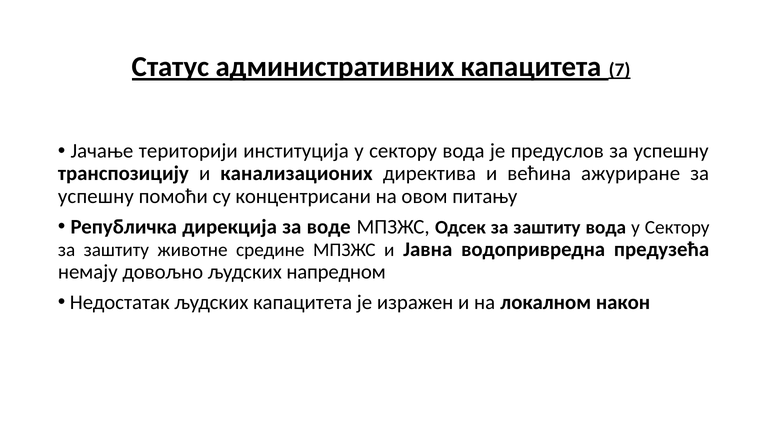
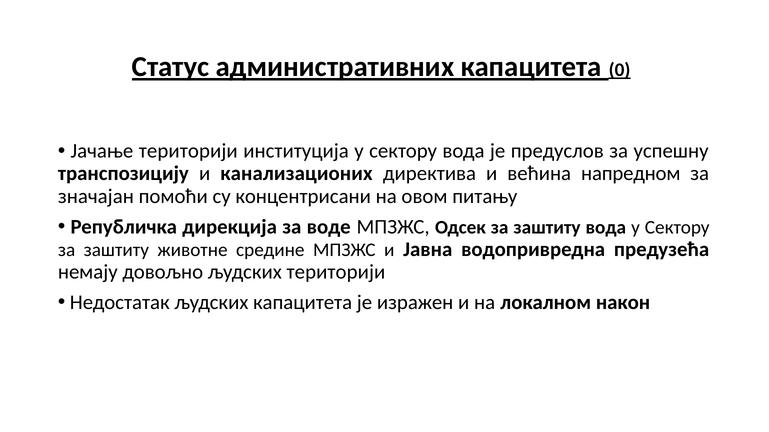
7: 7 -> 0
ажуриране: ажуриране -> напредном
успешну at (96, 196): успешну -> значајан
људских напредном: напредном -> територији
